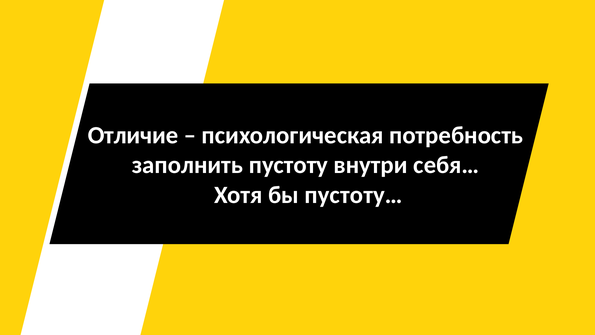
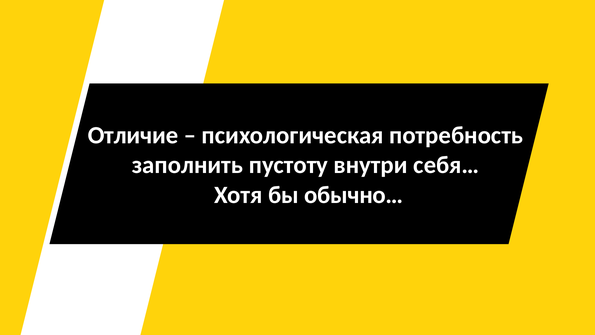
пустоту…: пустоту… -> обычно…
